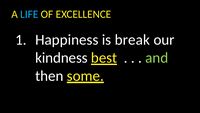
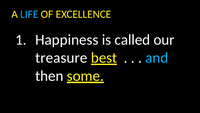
break: break -> called
kindness: kindness -> treasure
and colour: light green -> light blue
